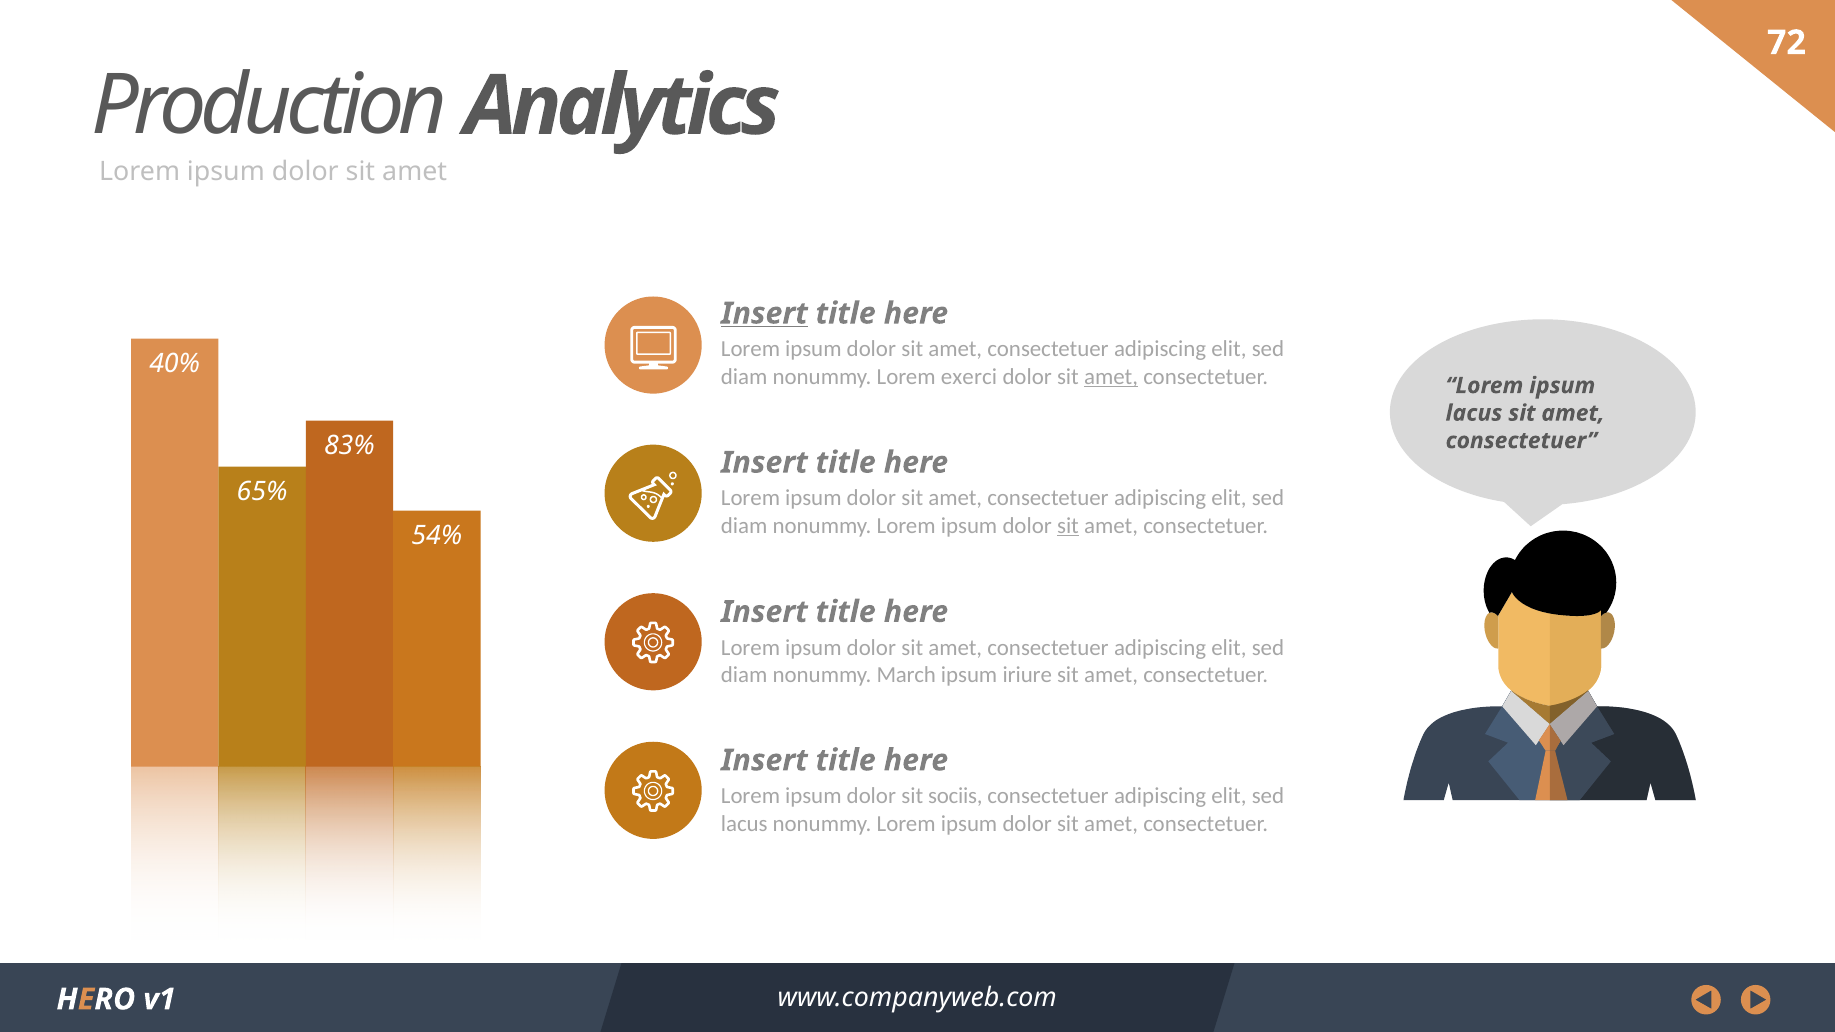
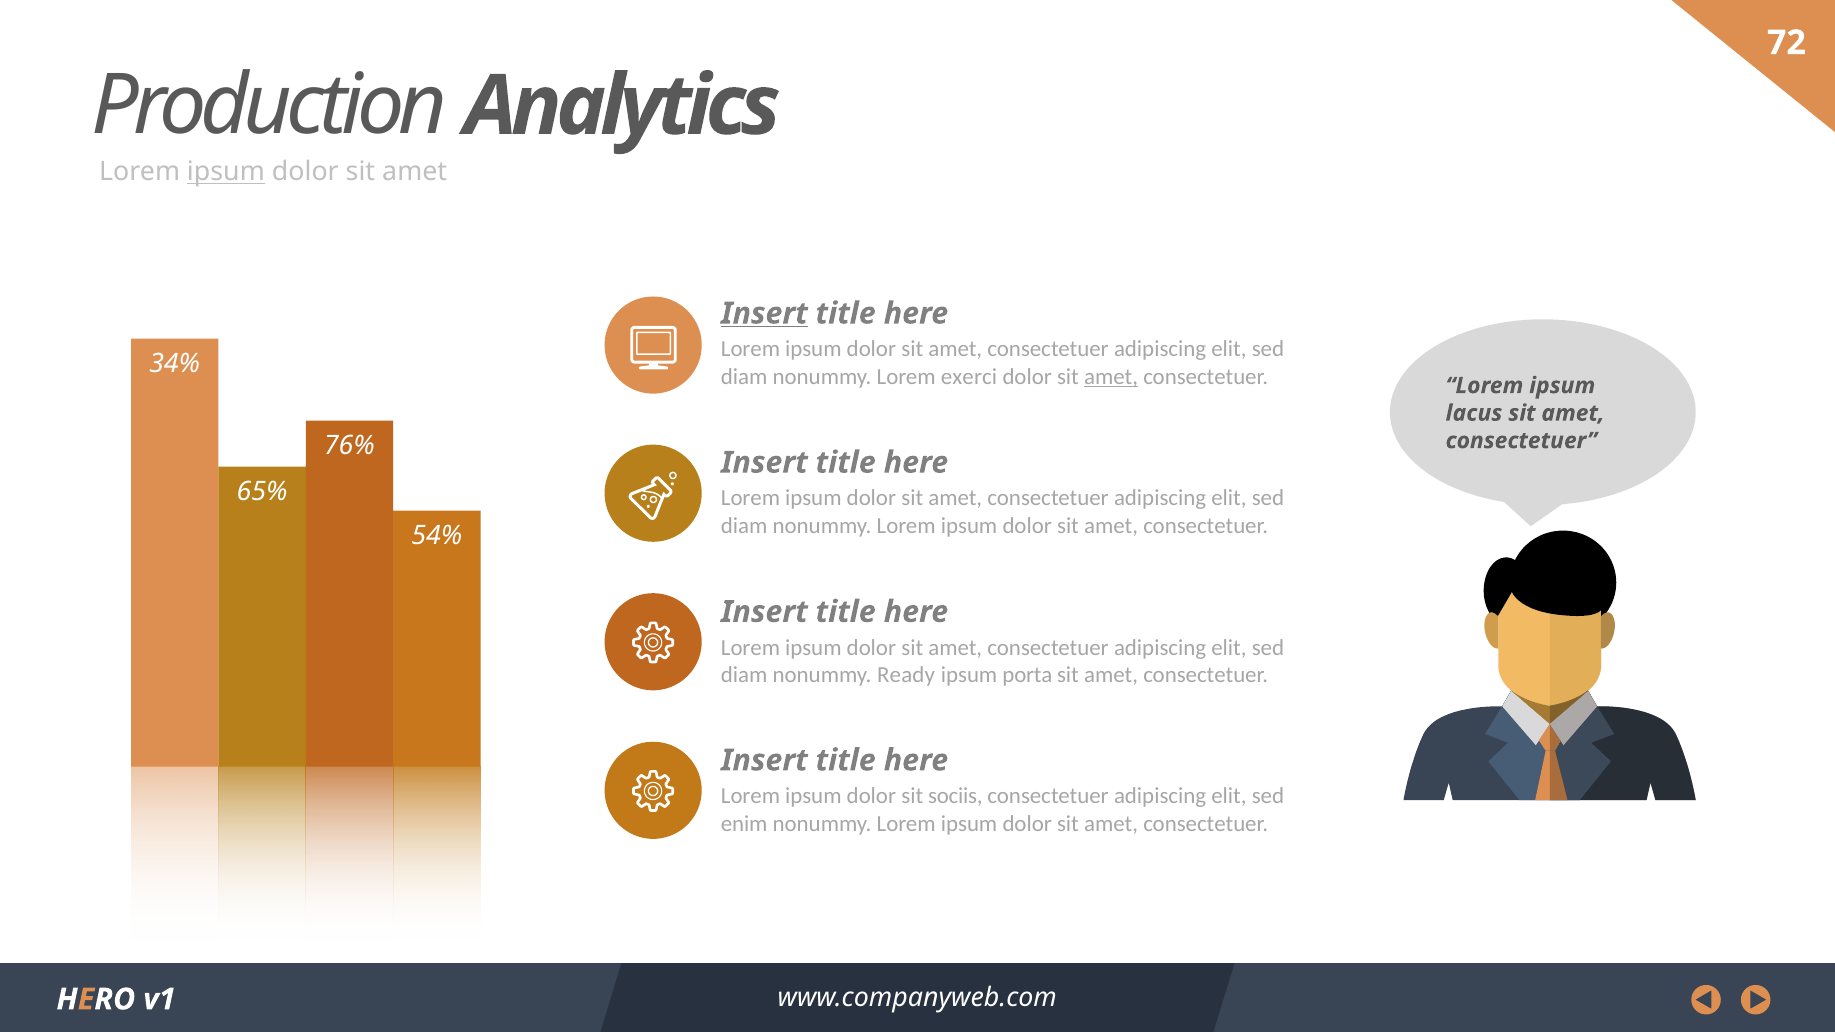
ipsum at (226, 172) underline: none -> present
40%: 40% -> 34%
83%: 83% -> 76%
sit at (1068, 526) underline: present -> none
March: March -> Ready
iriure: iriure -> porta
lacus at (744, 824): lacus -> enim
